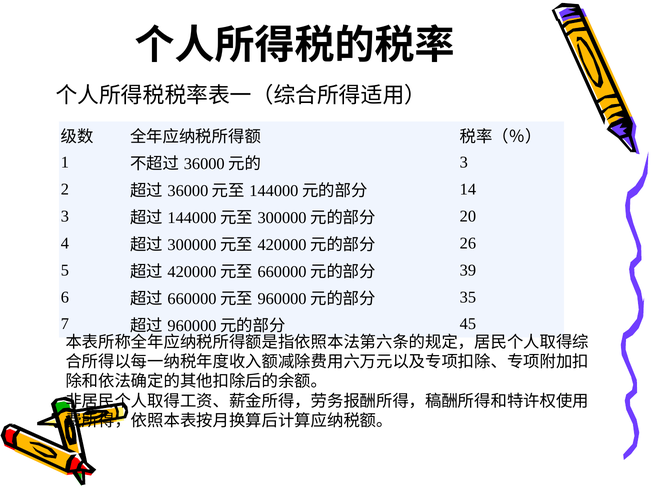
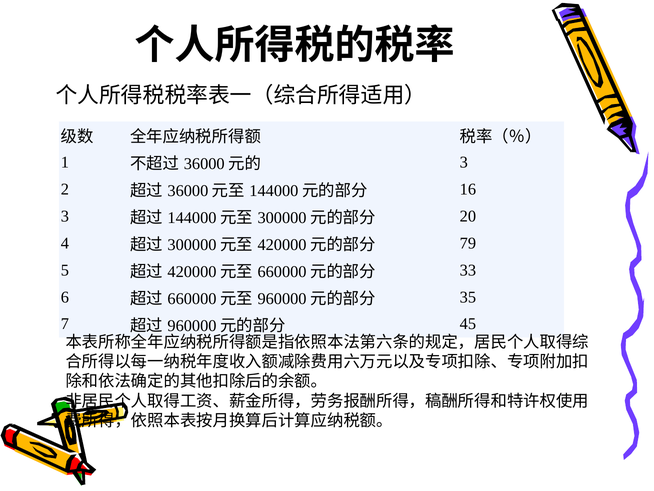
14: 14 -> 16
26: 26 -> 79
39: 39 -> 33
